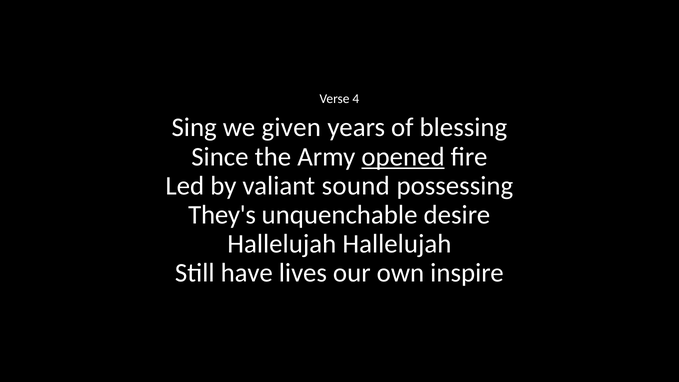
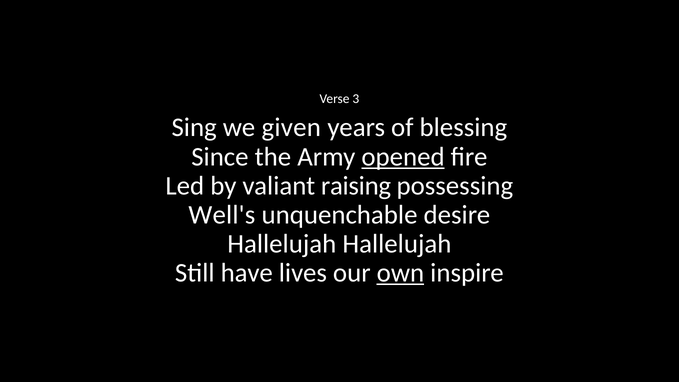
4: 4 -> 3
sound: sound -> raising
They's: They's -> Well's
own underline: none -> present
